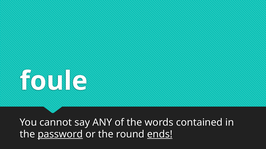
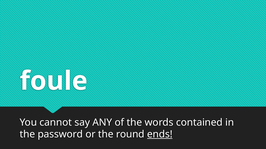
password underline: present -> none
